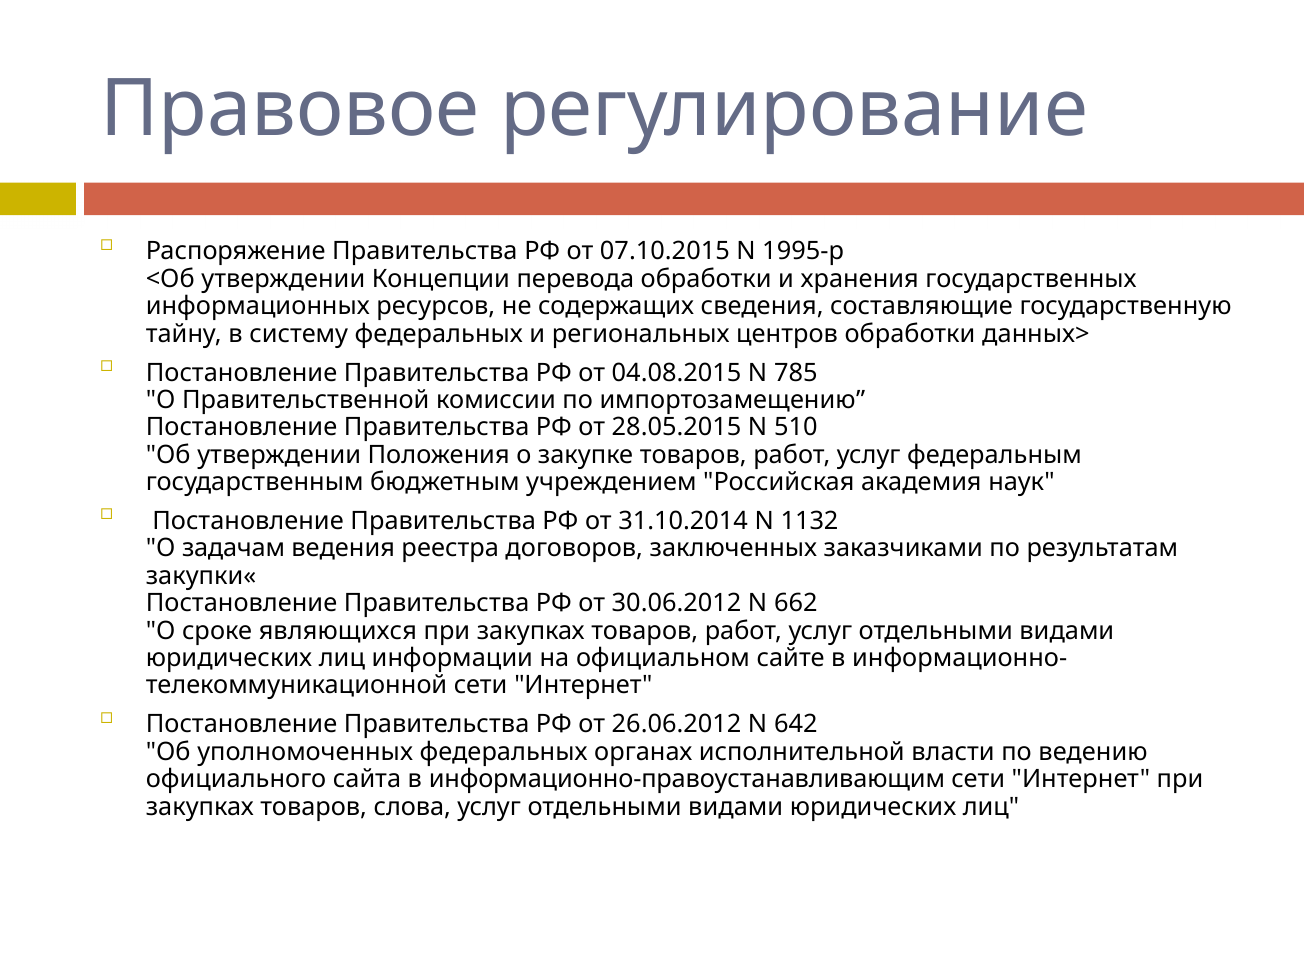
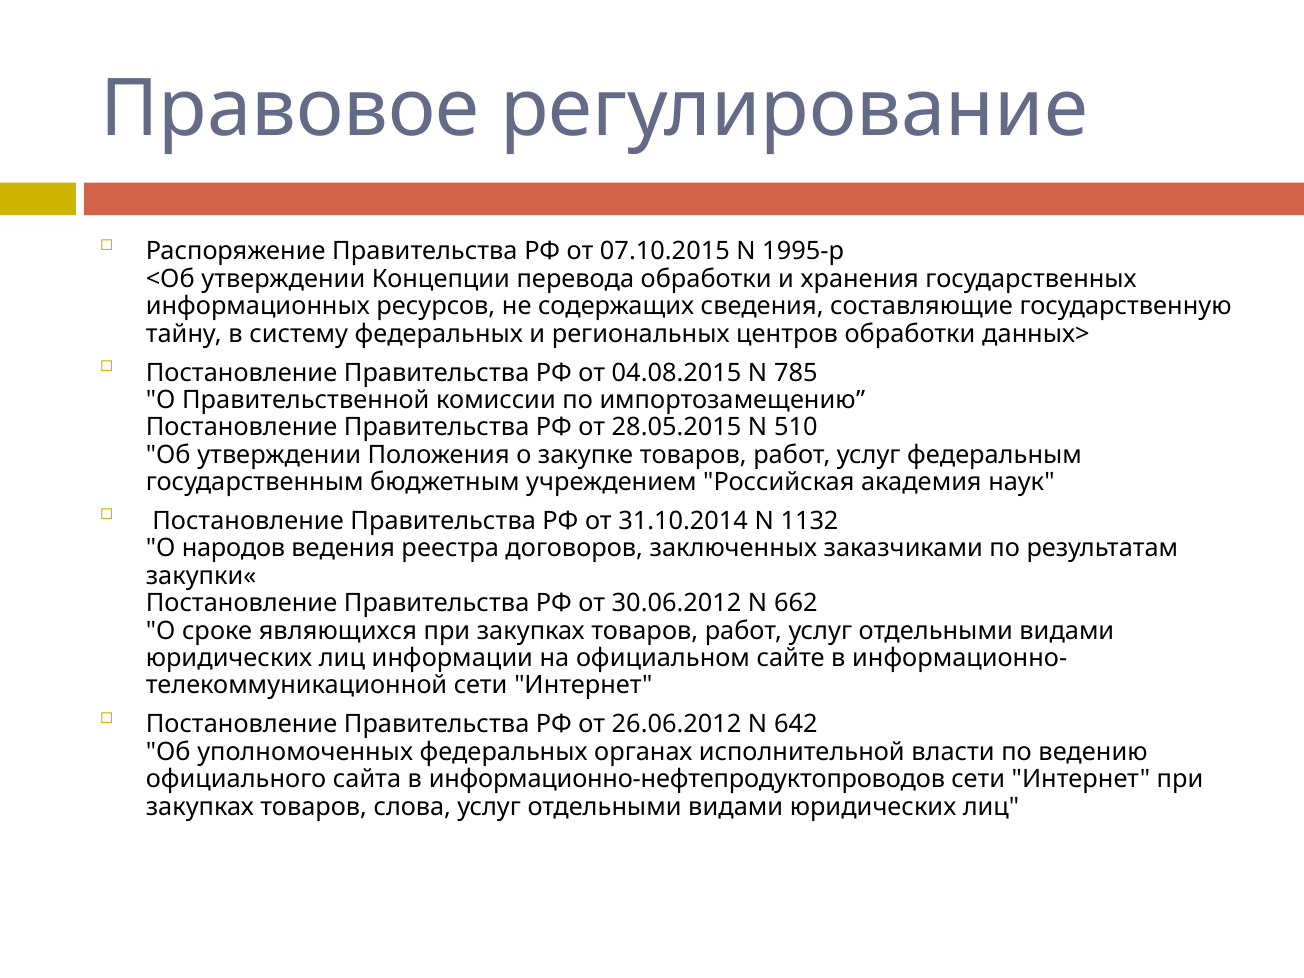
задачам: задачам -> народов
информационно-правоустанавливающим: информационно-правоустанавливающим -> информационно-нефтепродуктопроводов
